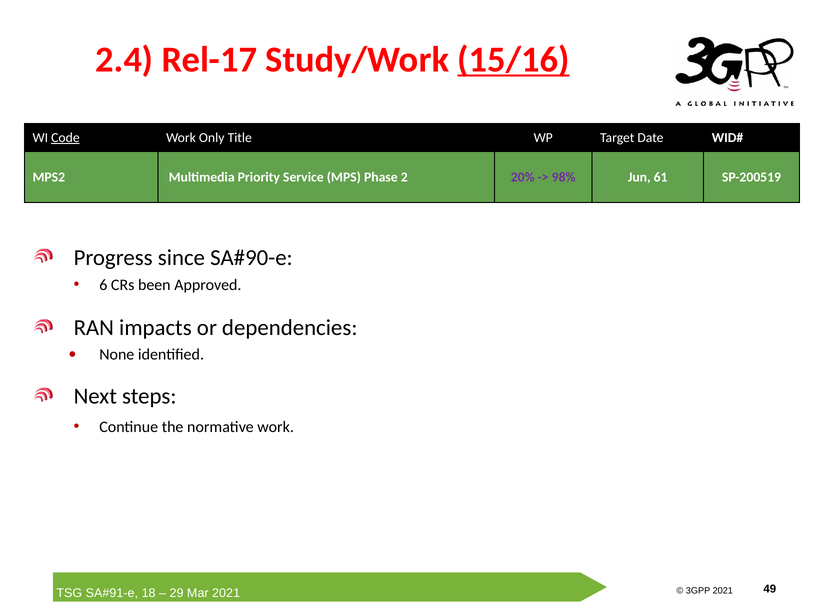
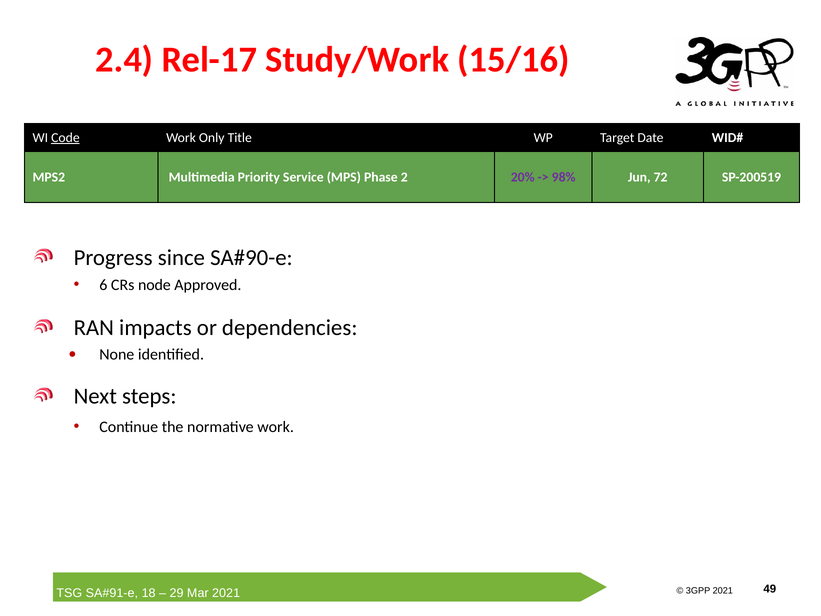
15/16 underline: present -> none
61: 61 -> 72
been: been -> node
